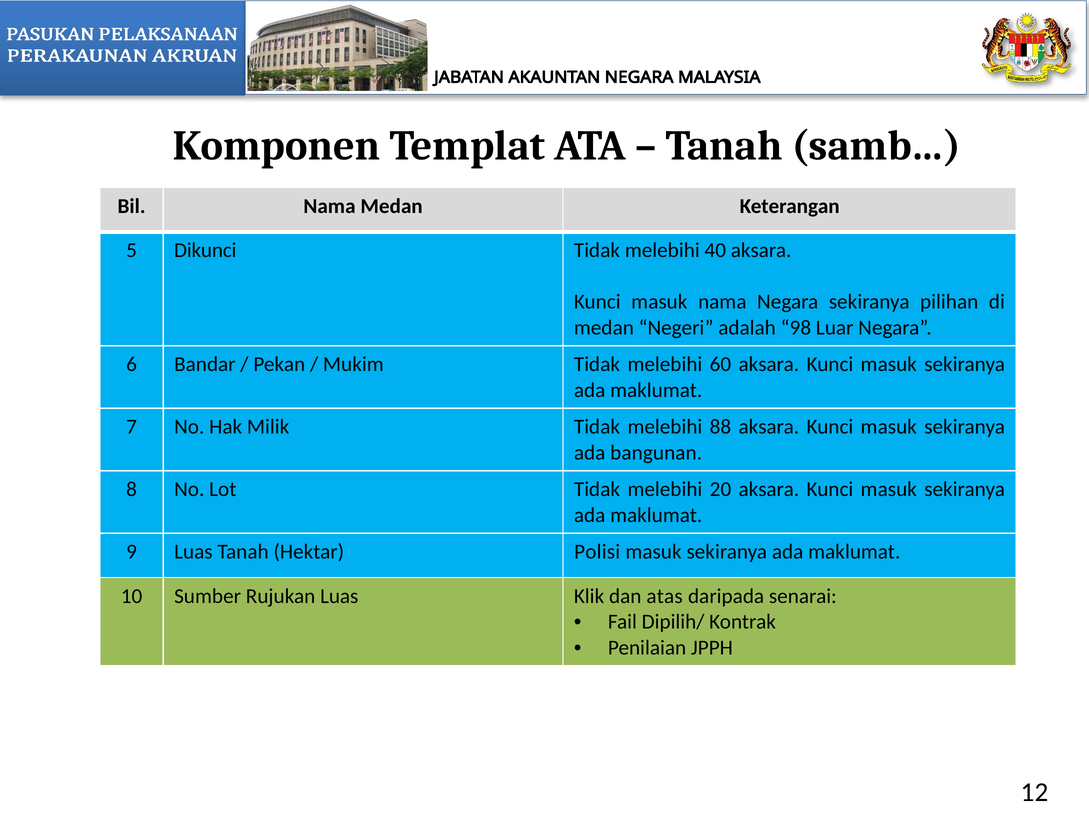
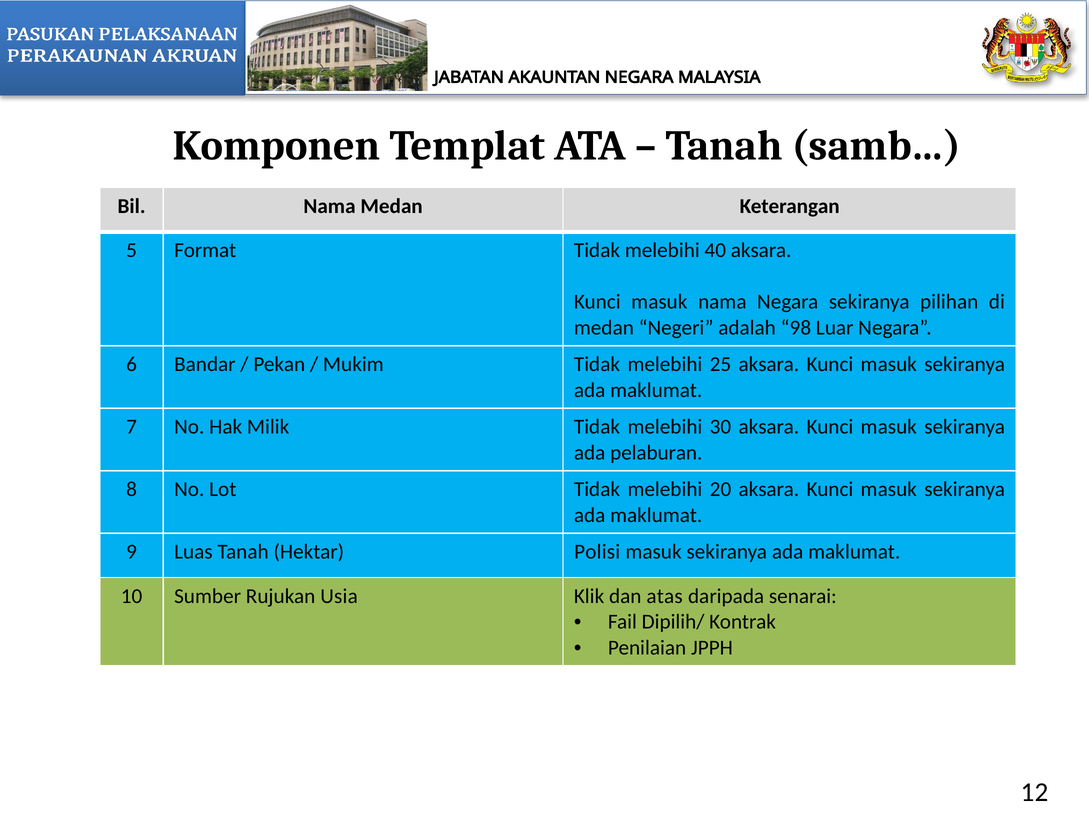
Dikunci: Dikunci -> Format
60: 60 -> 25
88: 88 -> 30
bangunan: bangunan -> pelaburan
Rujukan Luas: Luas -> Usia
